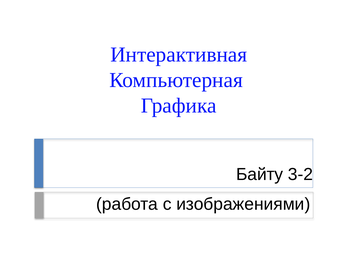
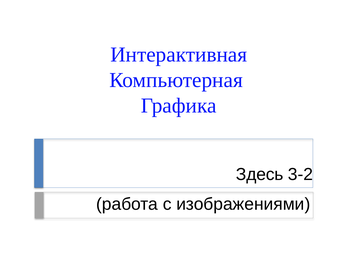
Байту: Байту -> Здесь
